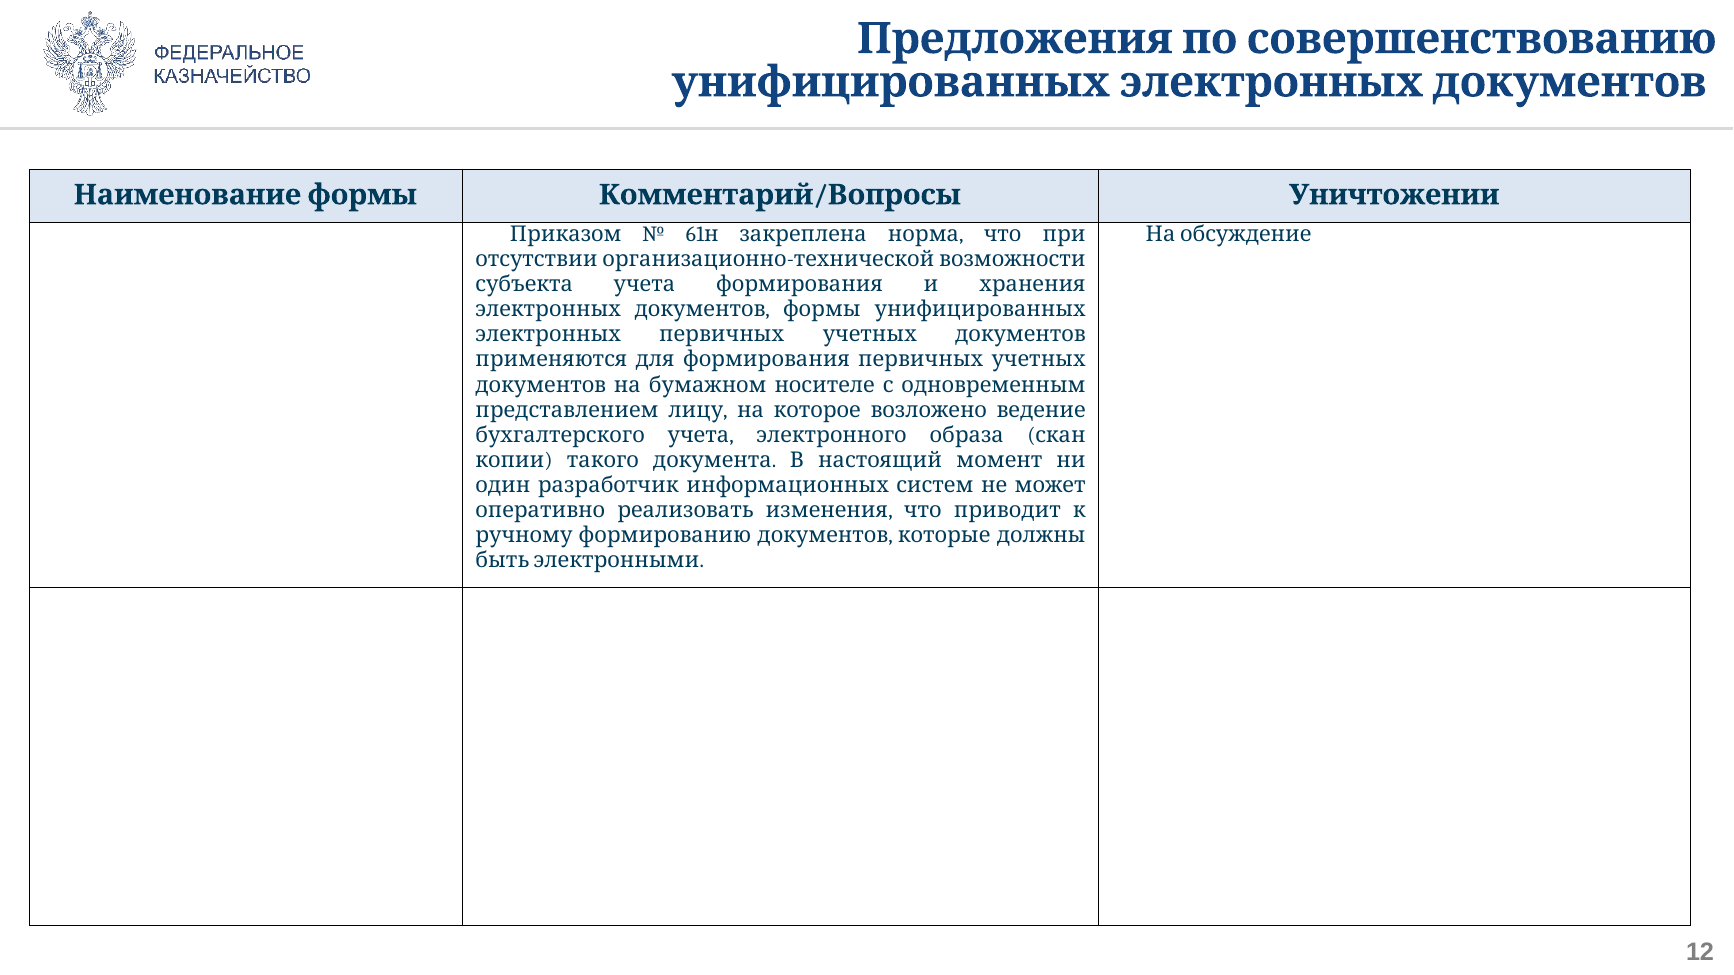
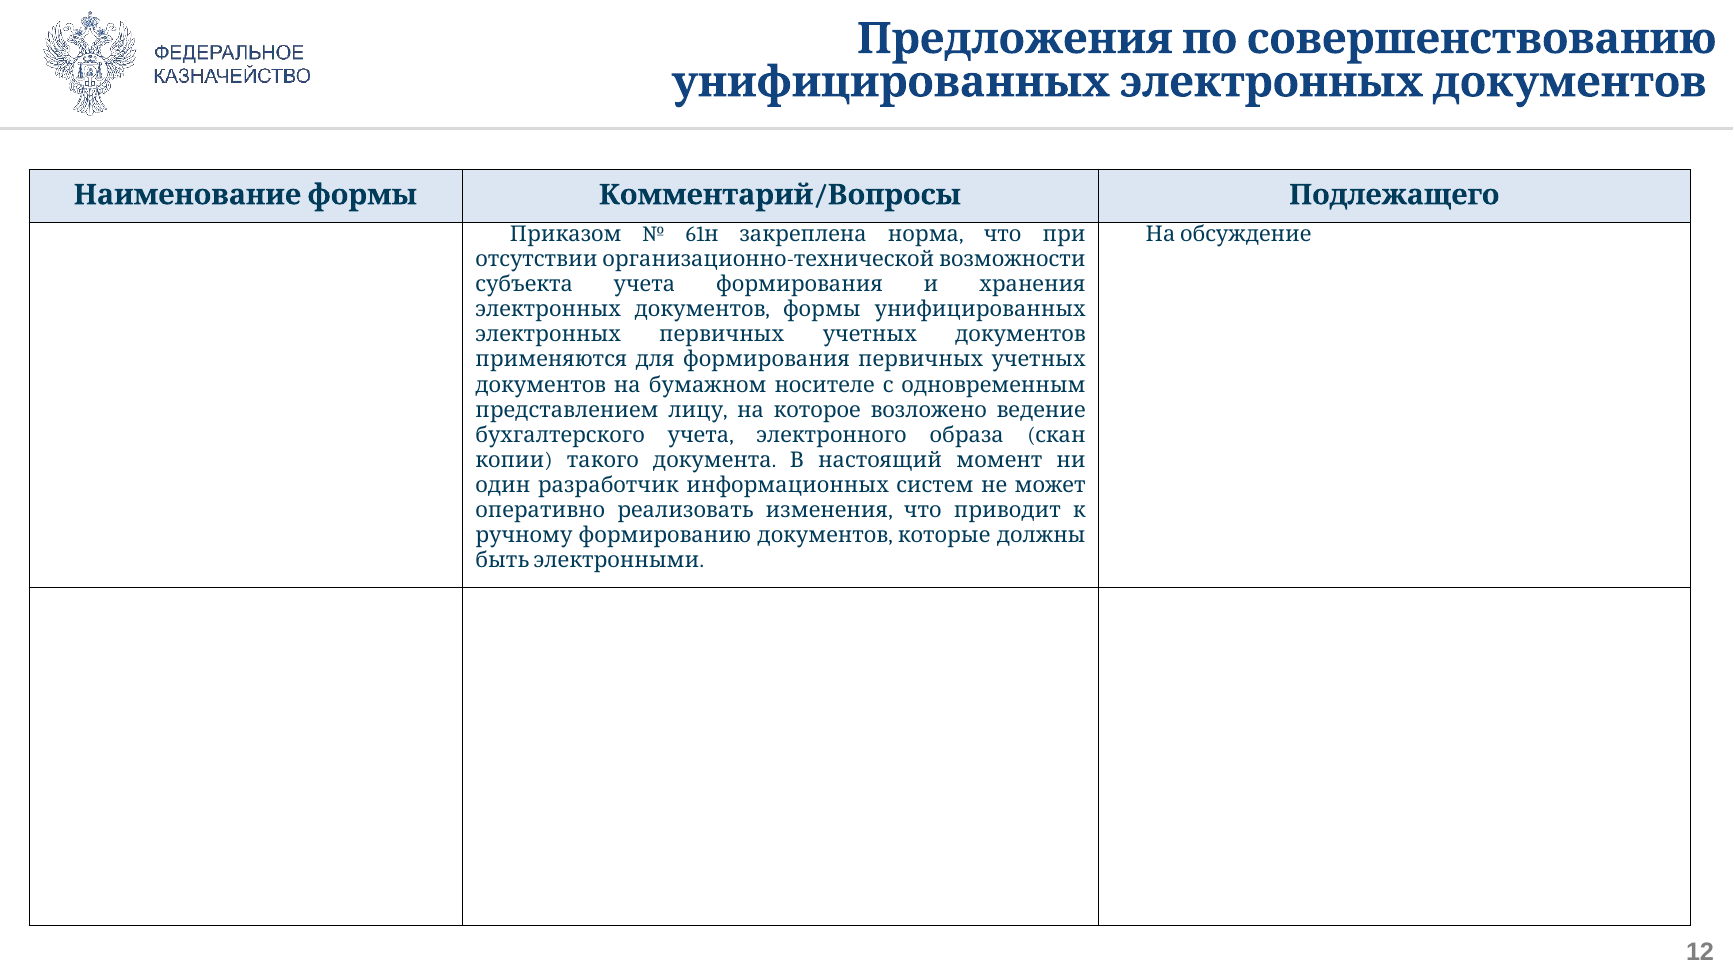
Уничтожении: Уничтожении -> Подлежащего
